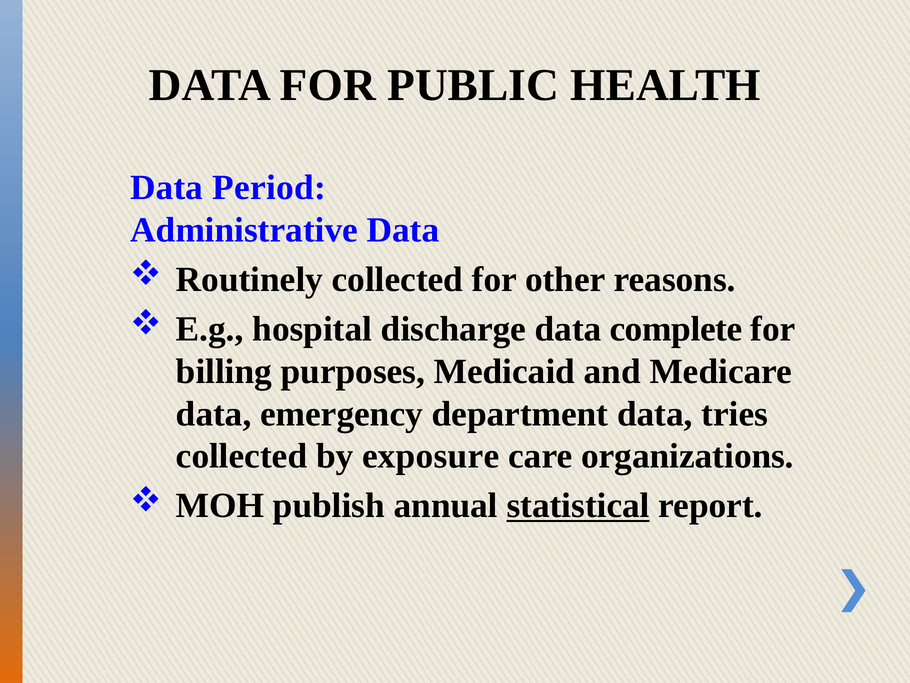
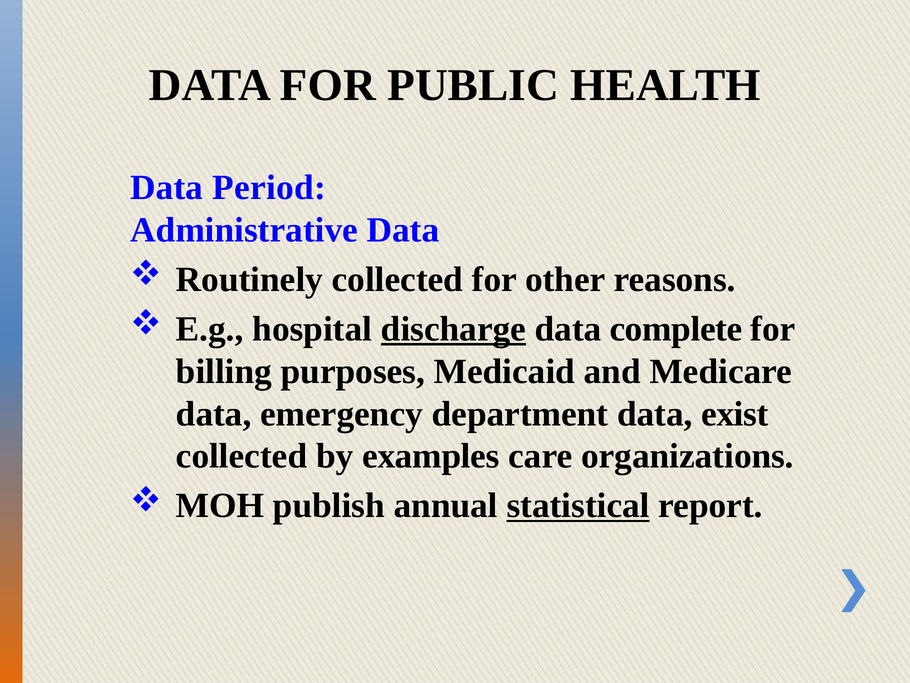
discharge underline: none -> present
tries: tries -> exist
exposure: exposure -> examples
